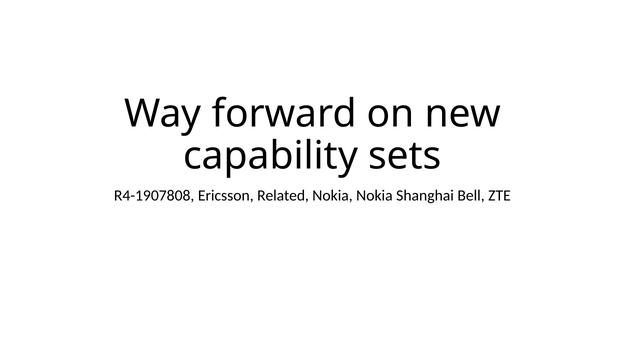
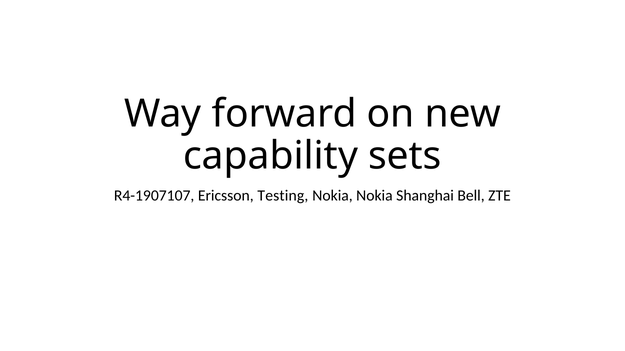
R4-1907808: R4-1907808 -> R4-1907107
Related: Related -> Testing
